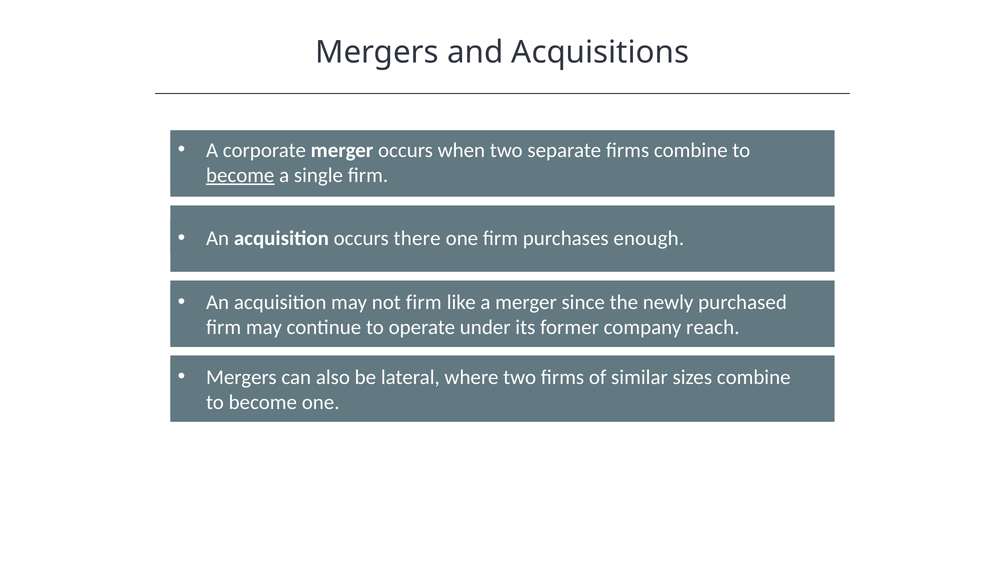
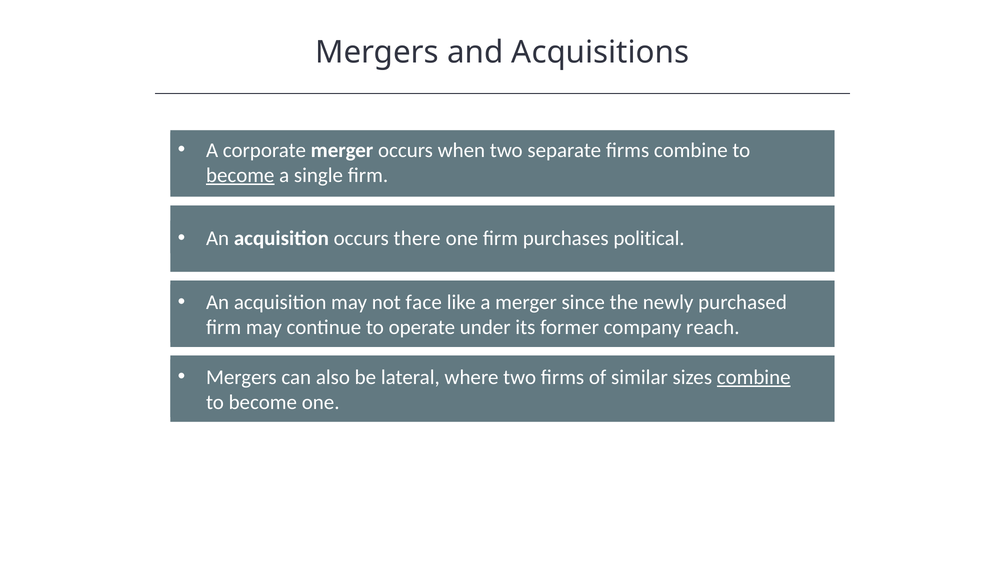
enough: enough -> political
not firm: firm -> face
combine at (754, 377) underline: none -> present
